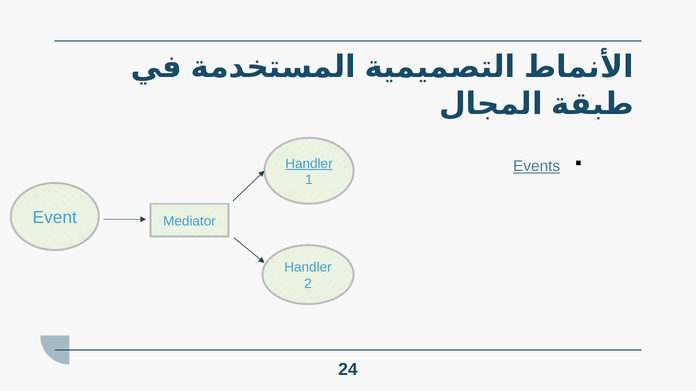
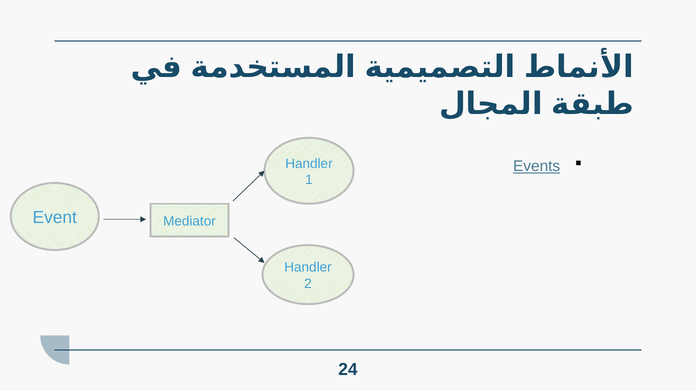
Handler at (309, 164) underline: present -> none
